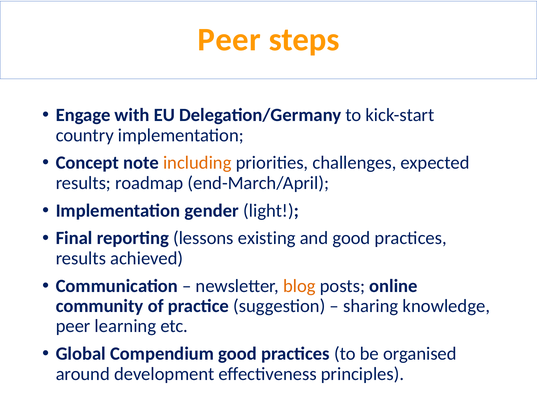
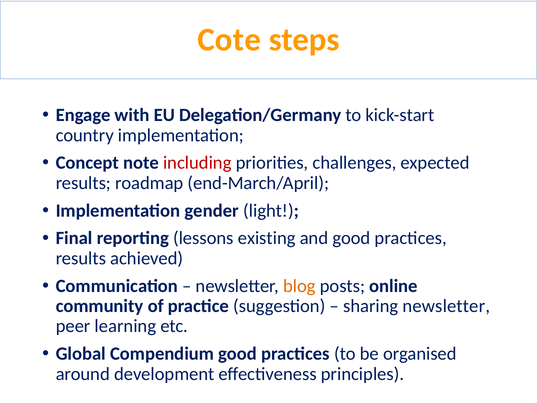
Peer at (229, 40): Peer -> Cote
including colour: orange -> red
sharing knowledge: knowledge -> newsletter
